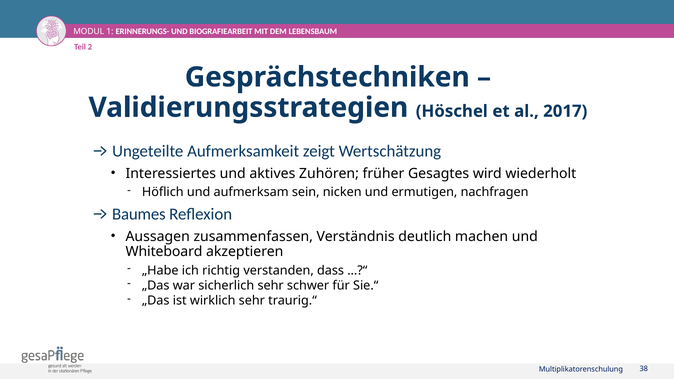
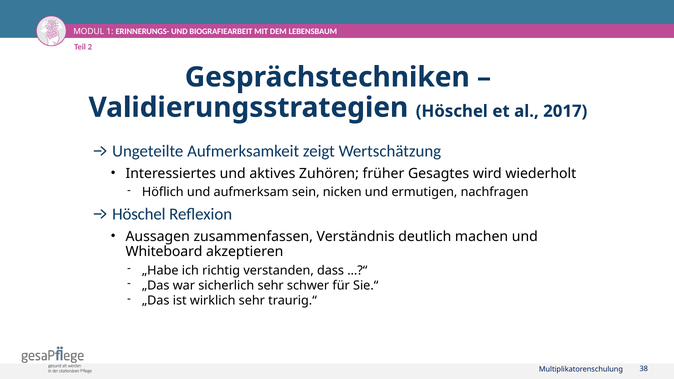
Baumes at (139, 214): Baumes -> Höschel
